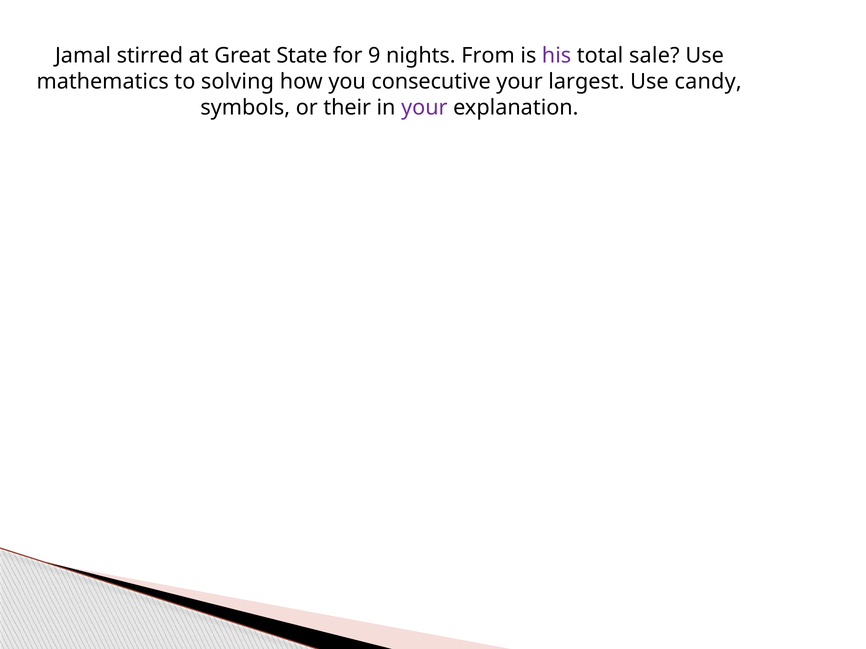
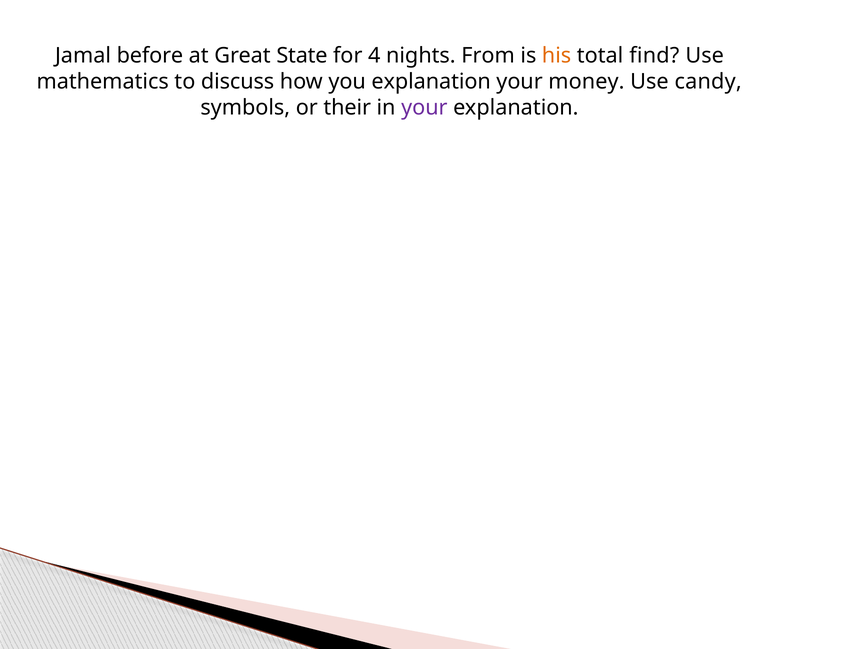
stirred: stirred -> before
9: 9 -> 4
his colour: purple -> orange
sale: sale -> find
solving: solving -> discuss
you consecutive: consecutive -> explanation
largest: largest -> money
